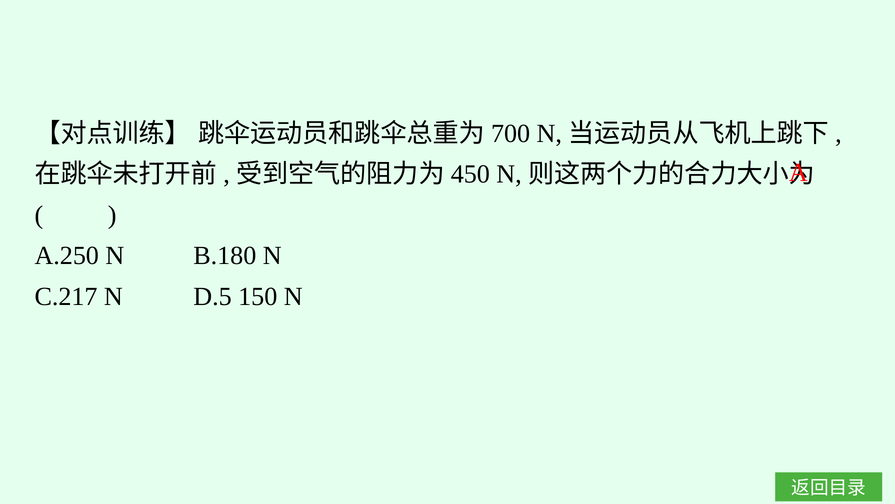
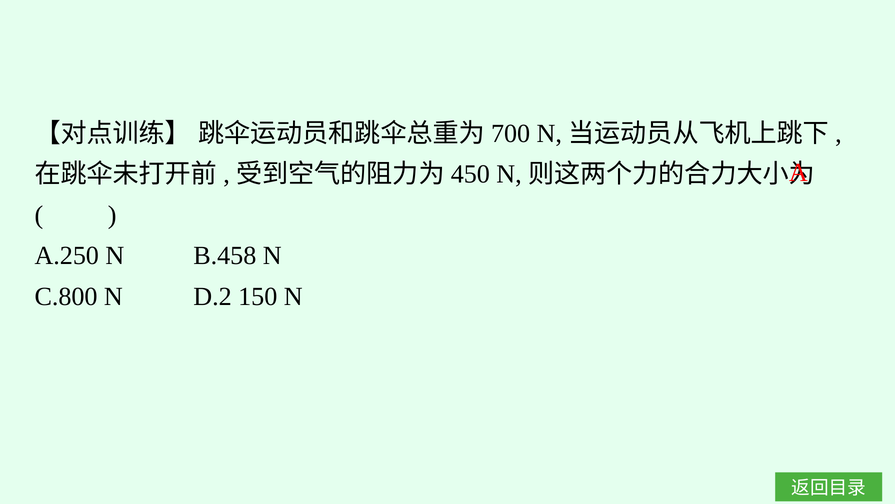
B.180: B.180 -> B.458
C.217: C.217 -> C.800
D.5: D.5 -> D.2
